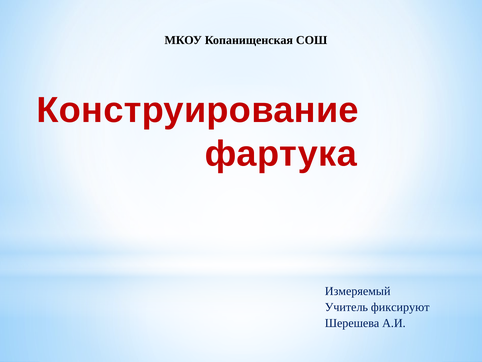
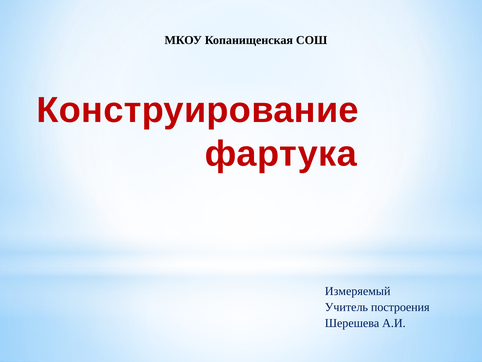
фиксируют: фиксируют -> построения
